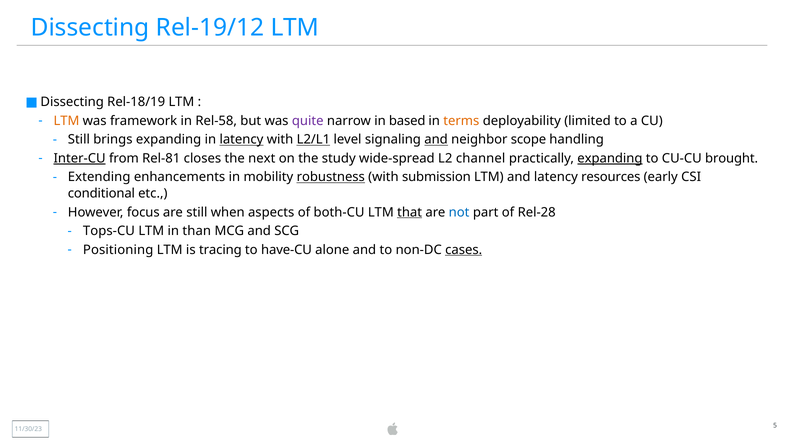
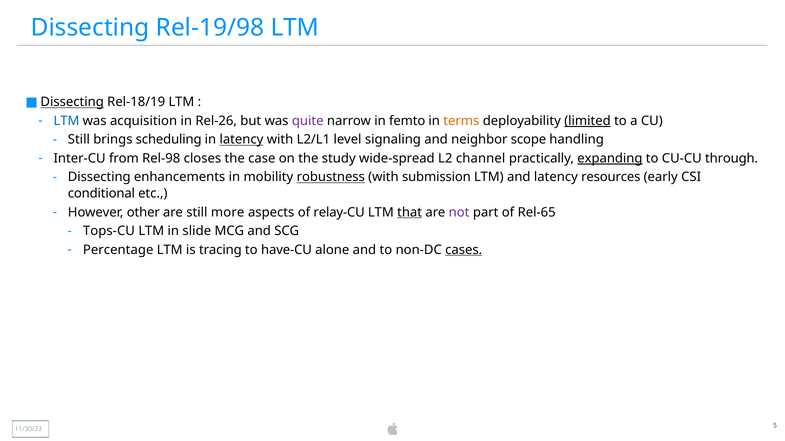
Rel-19/12: Rel-19/12 -> Rel-19/98
Dissecting at (72, 102) underline: none -> present
LTM at (66, 121) colour: orange -> blue
framework: framework -> acquisition
Rel-58: Rel-58 -> Rel-26
based: based -> femto
limited underline: none -> present
brings expanding: expanding -> scheduling
L2/L1 underline: present -> none
and at (436, 140) underline: present -> none
Inter-CU underline: present -> none
Rel-81: Rel-81 -> Rel-98
next: next -> case
brought: brought -> through
Extending at (99, 177): Extending -> Dissecting
focus: focus -> other
when: when -> more
both-CU: both-CU -> relay-CU
not colour: blue -> purple
Rel-28: Rel-28 -> Rel-65
than: than -> slide
Positioning: Positioning -> Percentage
